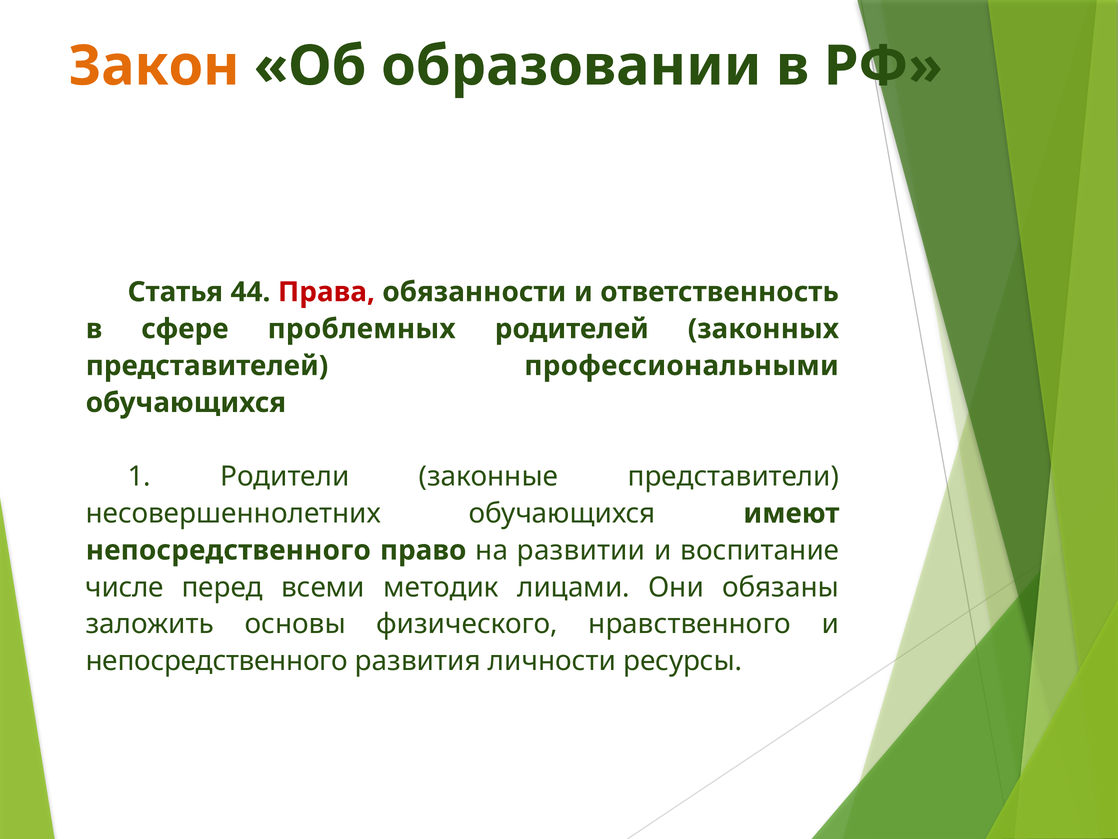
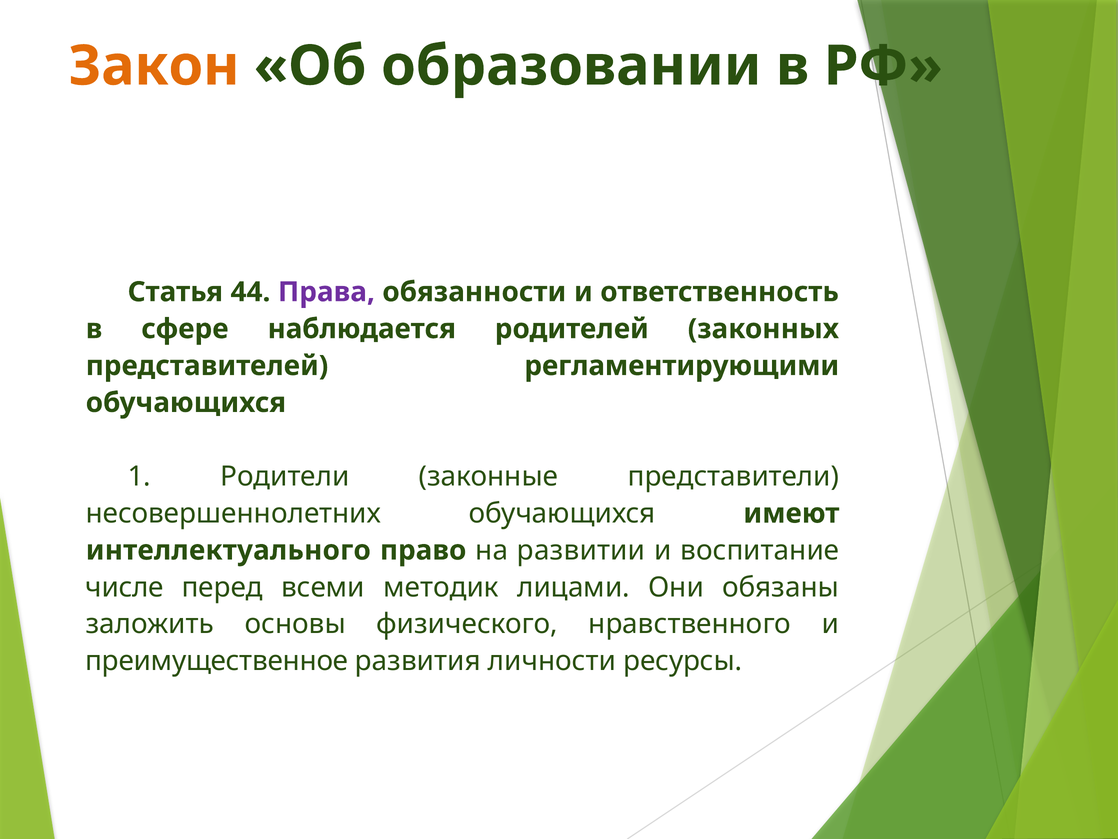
Права colour: red -> purple
проблемных: проблемных -> наблюдается
профессиональными: профессиональными -> регламентирующими
непосредственного at (228, 550): непосредственного -> интеллектуального
непосредственного at (217, 661): непосредственного -> преимущественное
